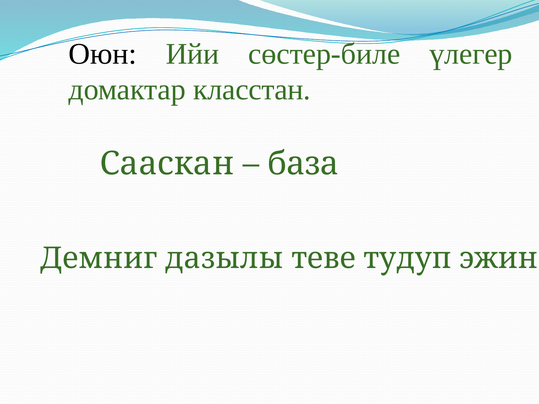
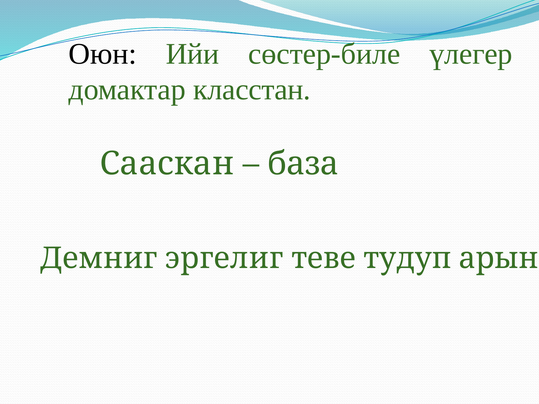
дазылы: дазылы -> эргелиг
эжин: эжин -> арын
